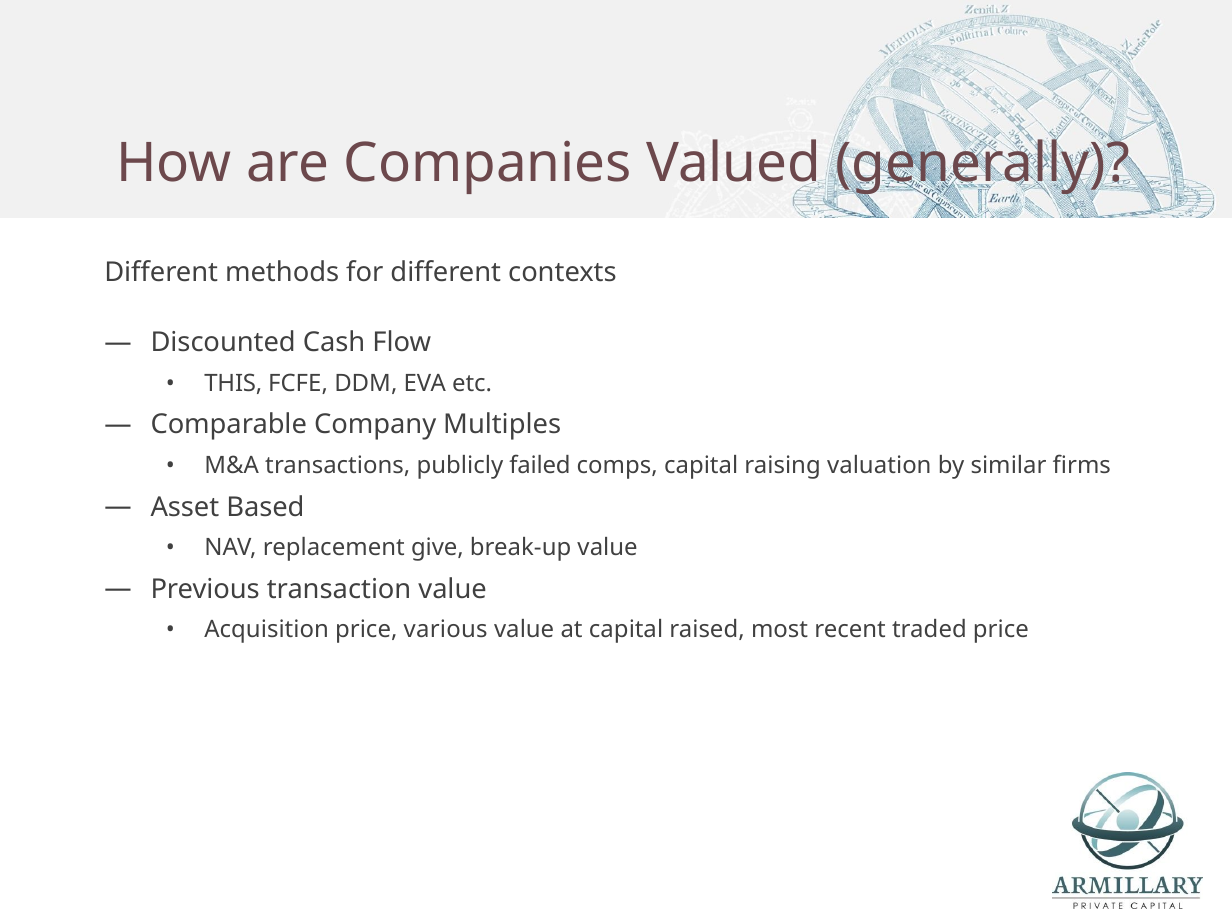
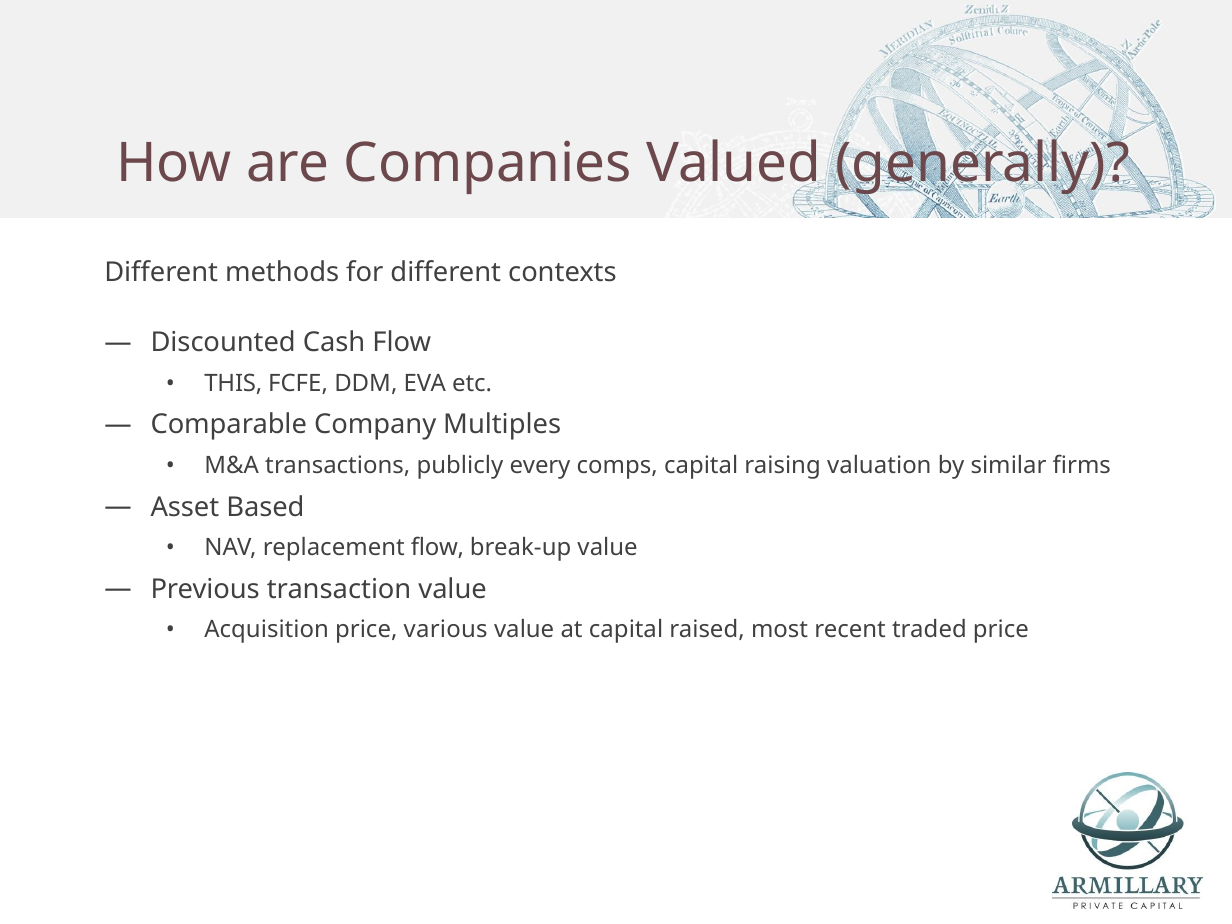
failed: failed -> every
replacement give: give -> flow
